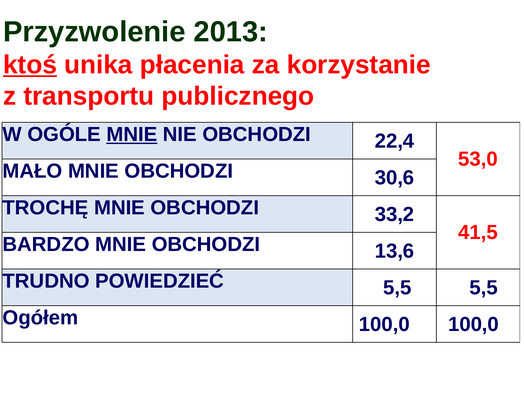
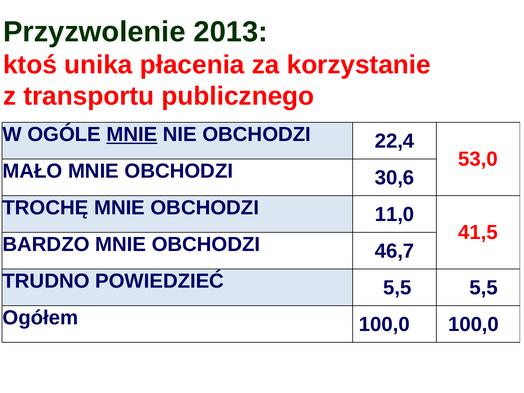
ktoś underline: present -> none
33,2: 33,2 -> 11,0
13,6: 13,6 -> 46,7
